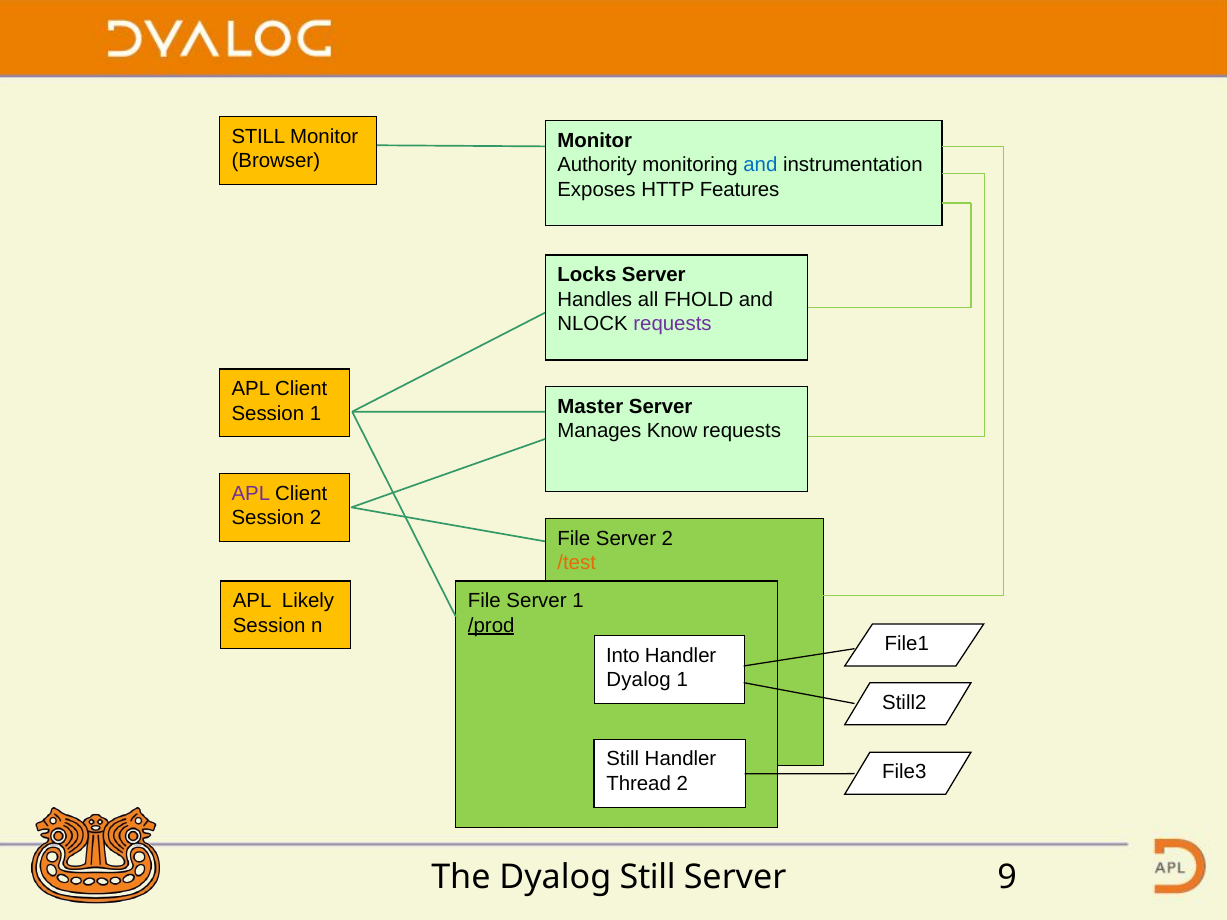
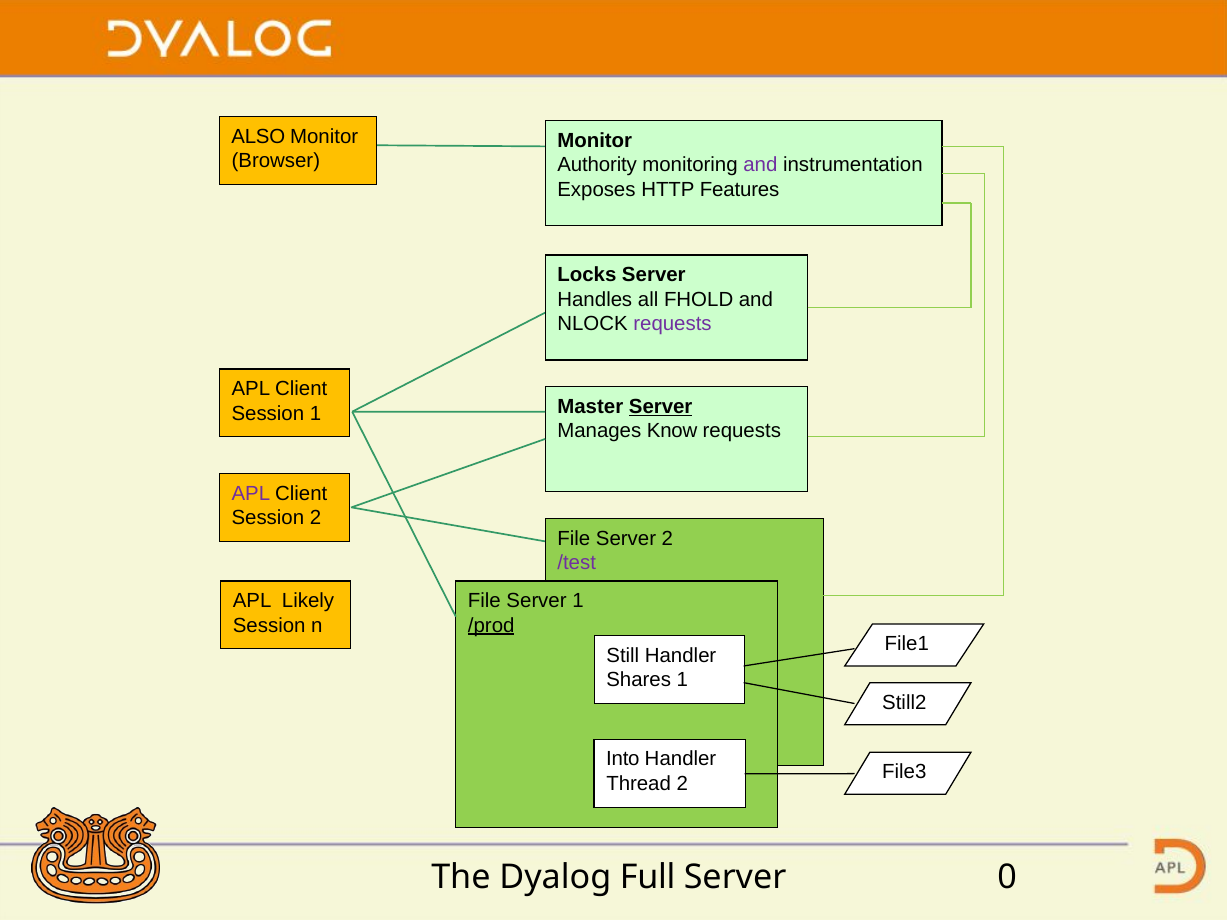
STILL at (258, 136): STILL -> ALSO
and at (760, 165) colour: blue -> purple
Server at (661, 407) underline: none -> present
/test colour: orange -> purple
Into: Into -> Still
Dyalog at (639, 680): Dyalog -> Shares
Still at (623, 759): Still -> Into
Dyalog Still: Still -> Full
9: 9 -> 0
